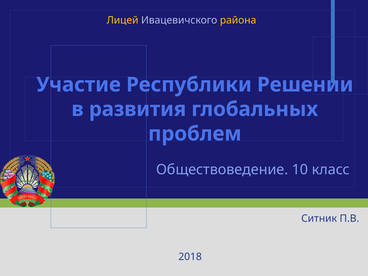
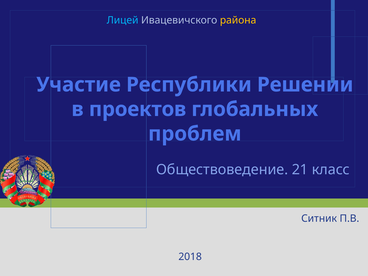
Лицей colour: yellow -> light blue
развития: развития -> проектов
10: 10 -> 21
